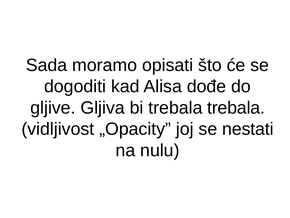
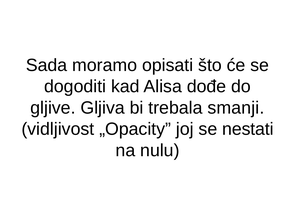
trebala trebala: trebala -> smanji
